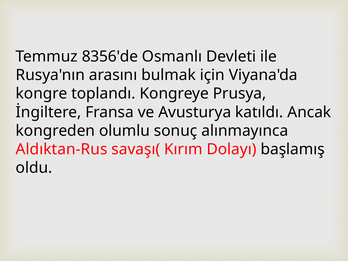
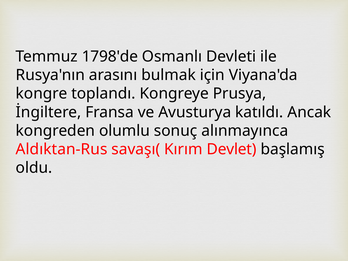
8356'de: 8356'de -> 1798'de
Dolayı: Dolayı -> Devlet
